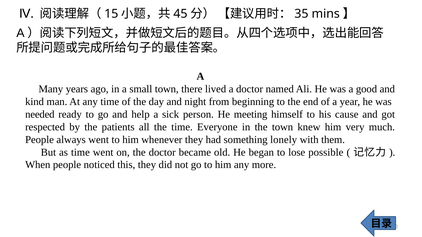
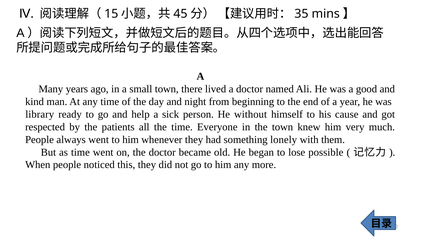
needed: needed -> library
meeting: meeting -> without
